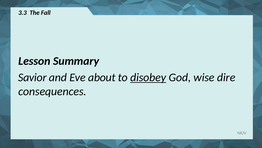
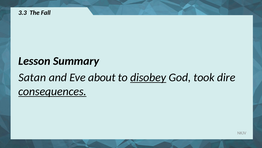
Savior: Savior -> Satan
wise: wise -> took
consequences underline: none -> present
